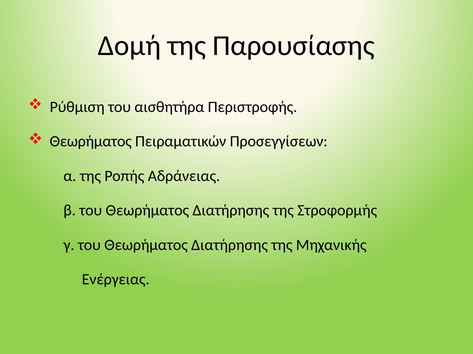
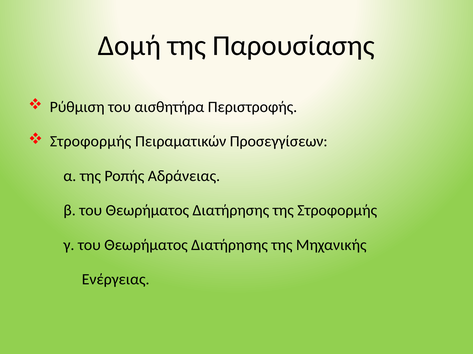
Θεωρήματος at (91, 142): Θεωρήματος -> Στροφορμής
